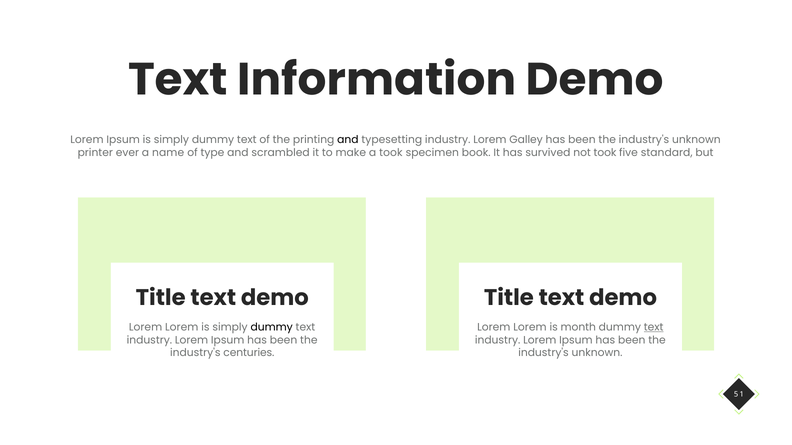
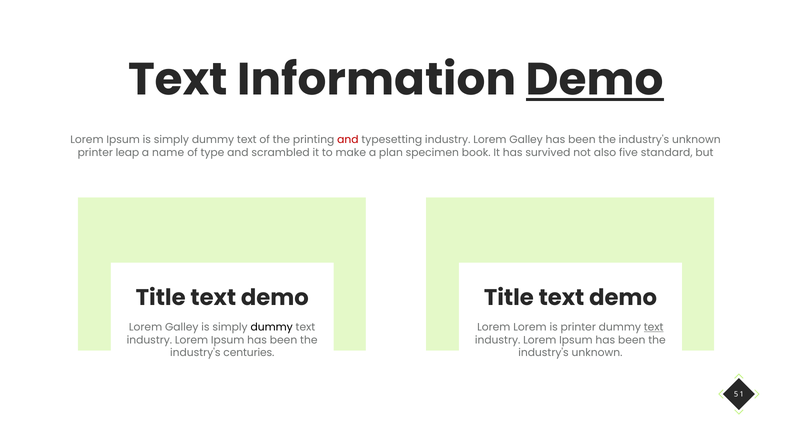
Demo at (595, 80) underline: none -> present
and at (348, 140) colour: black -> red
ever: ever -> leap
a took: took -> plan
not took: took -> also
Lorem at (182, 328): Lorem -> Galley
is month: month -> printer
